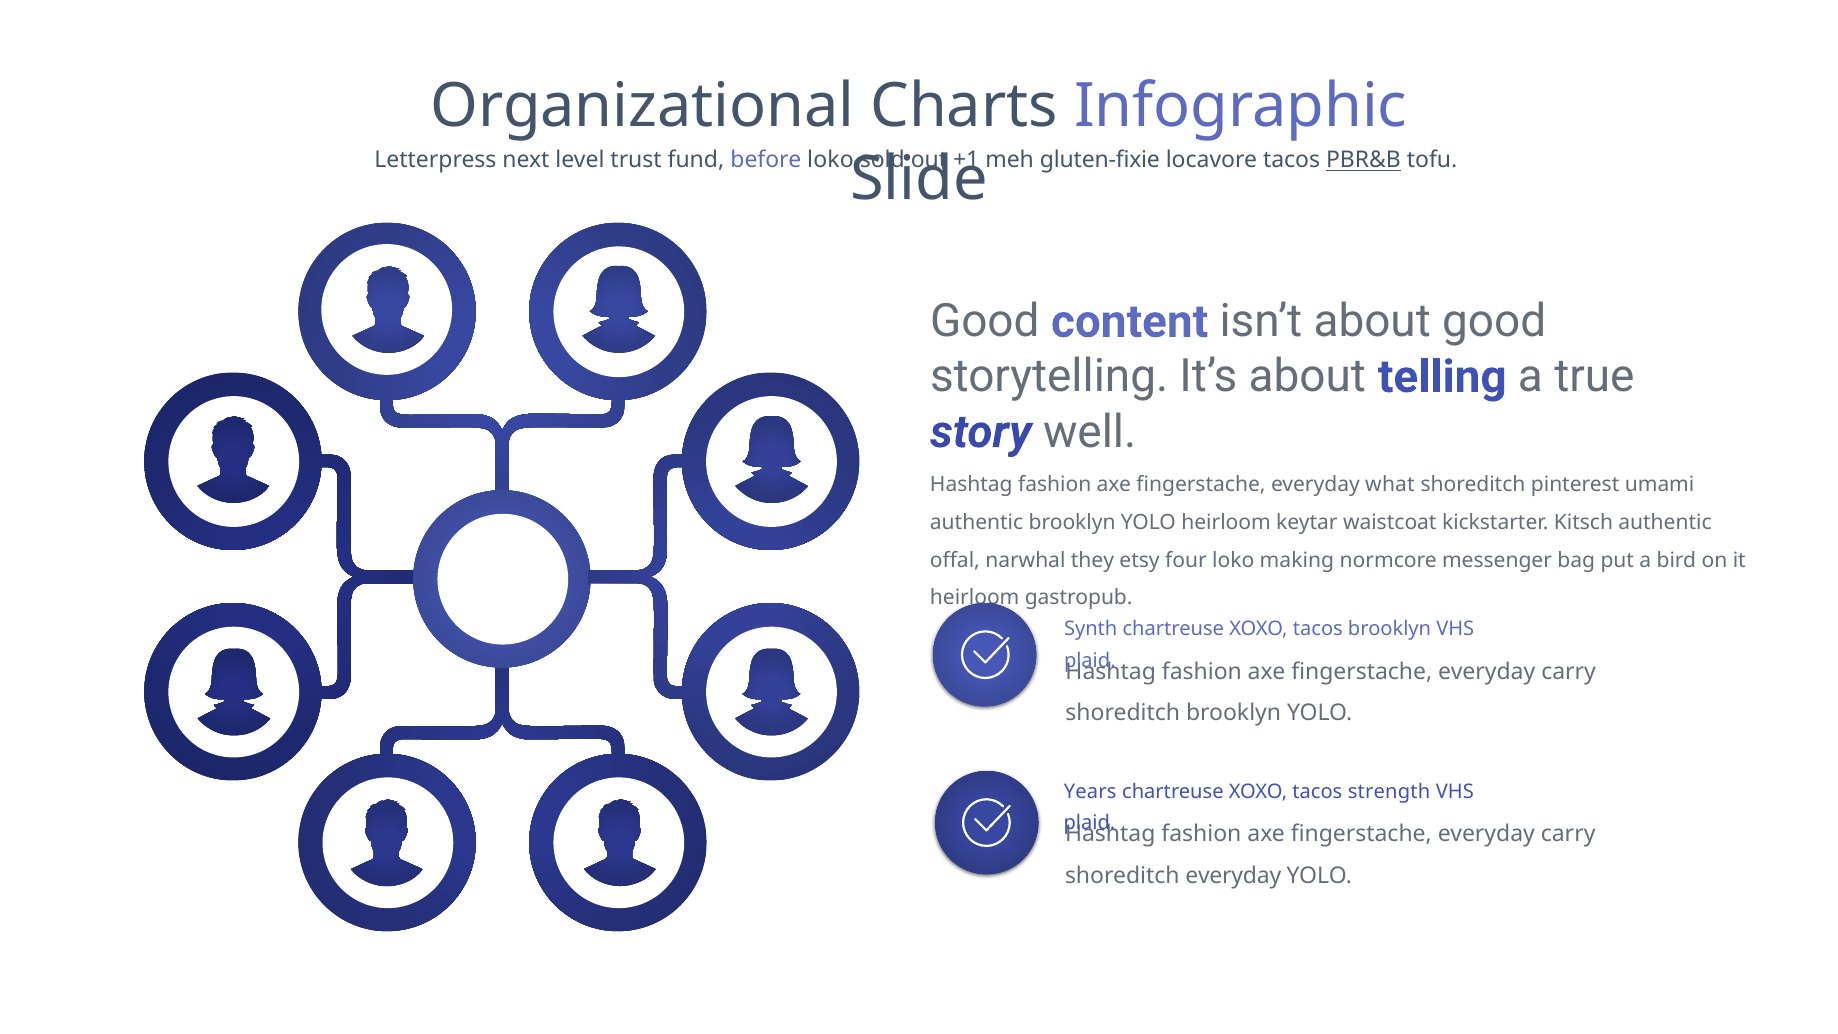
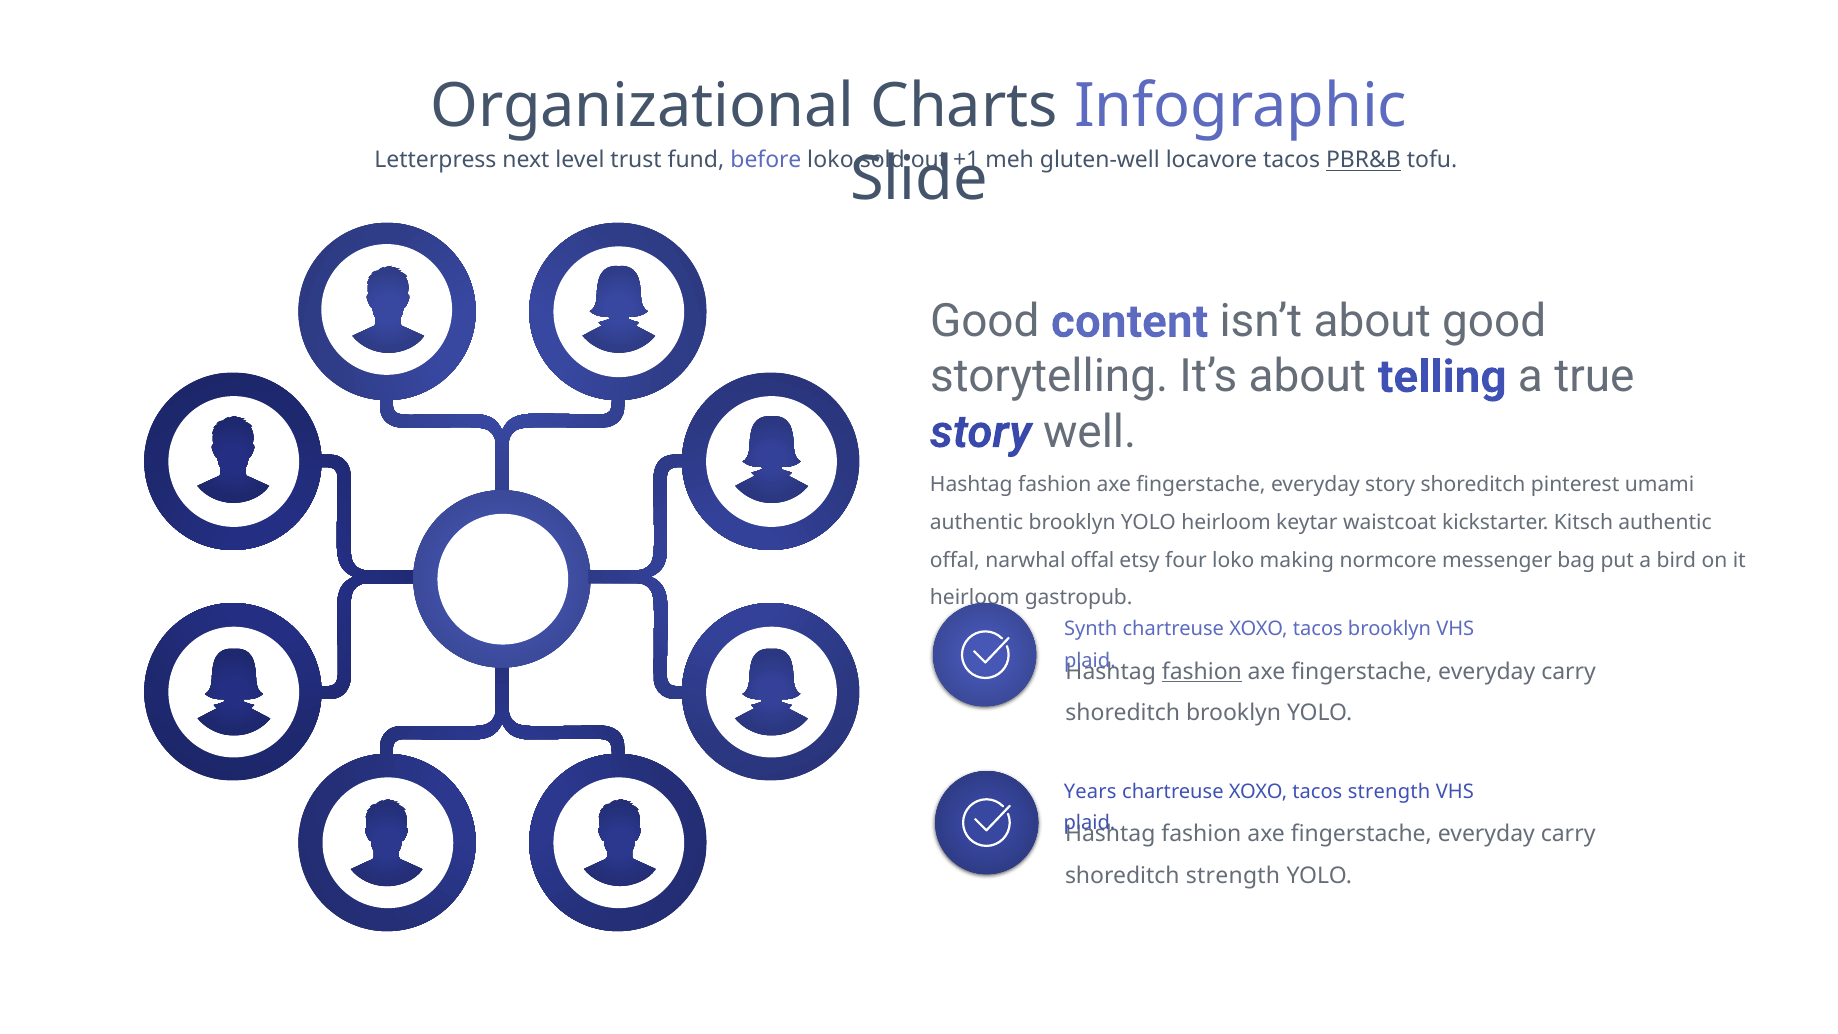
gluten-fixie: gluten-fixie -> gluten-well
everyday what: what -> story
narwhal they: they -> offal
fashion at (1202, 671) underline: none -> present
shoreditch everyday: everyday -> strength
